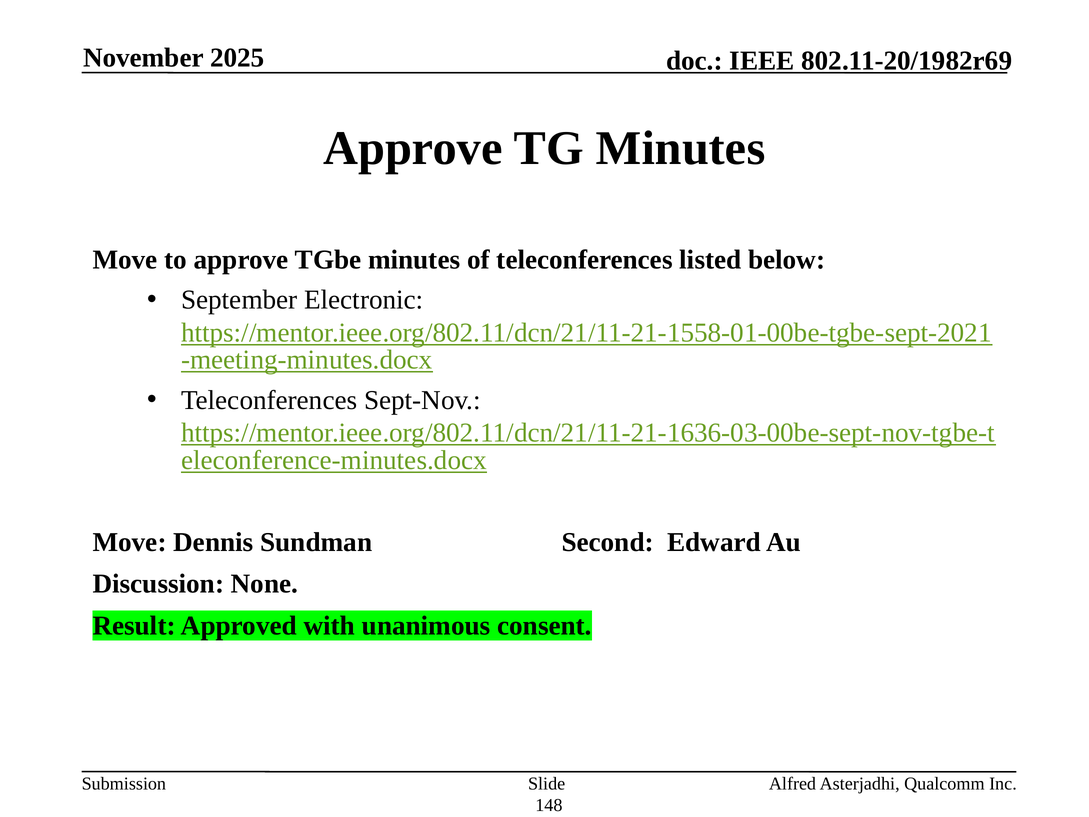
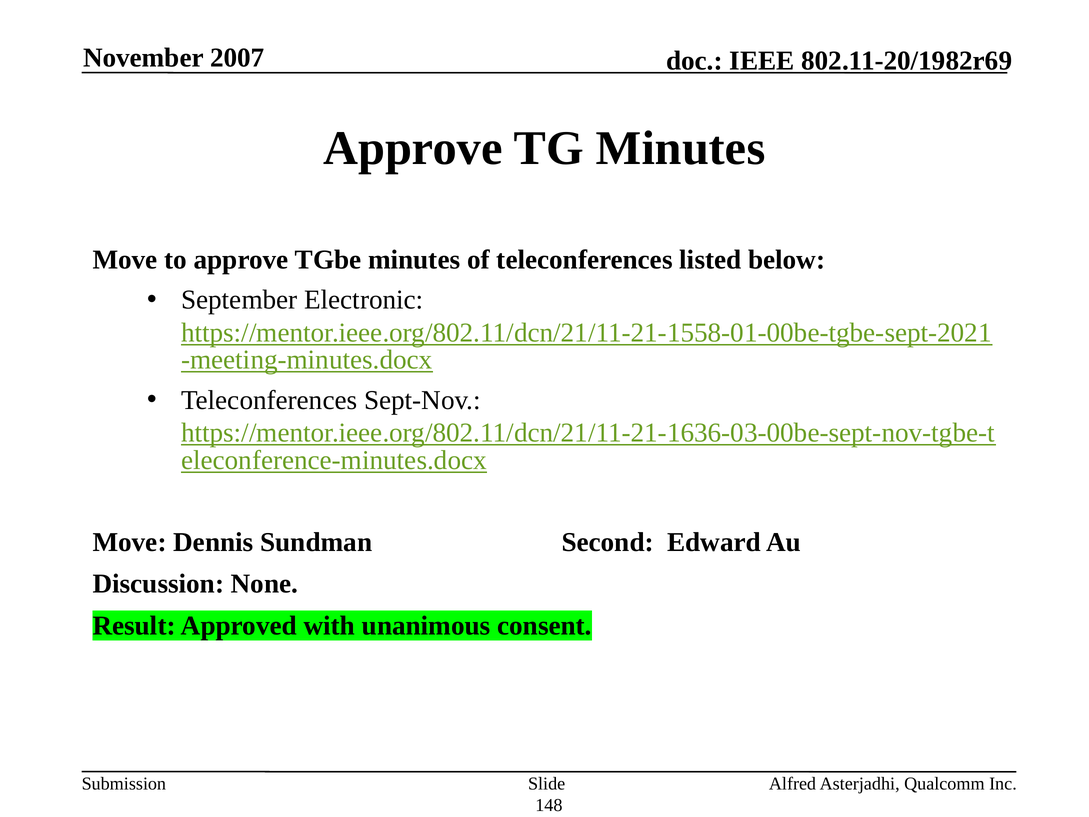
2025: 2025 -> 2007
